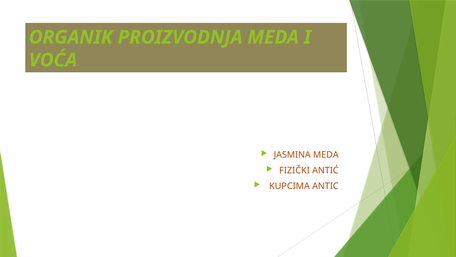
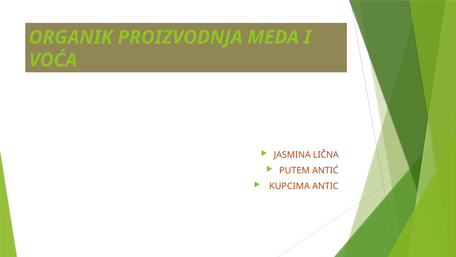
JASMINA MEDA: MEDA -> LIČNA
FIZIČKI: FIZIČKI -> PUTEM
